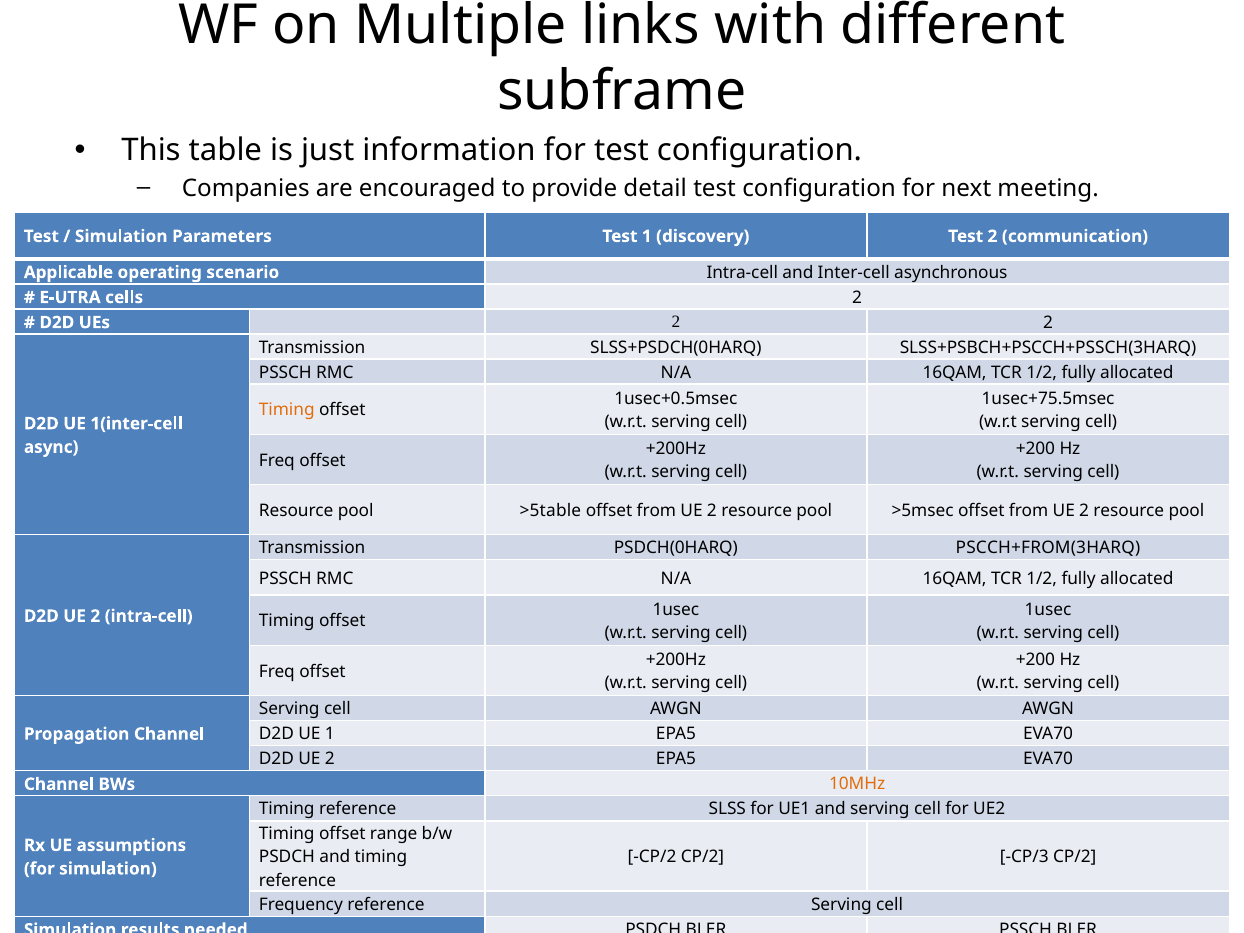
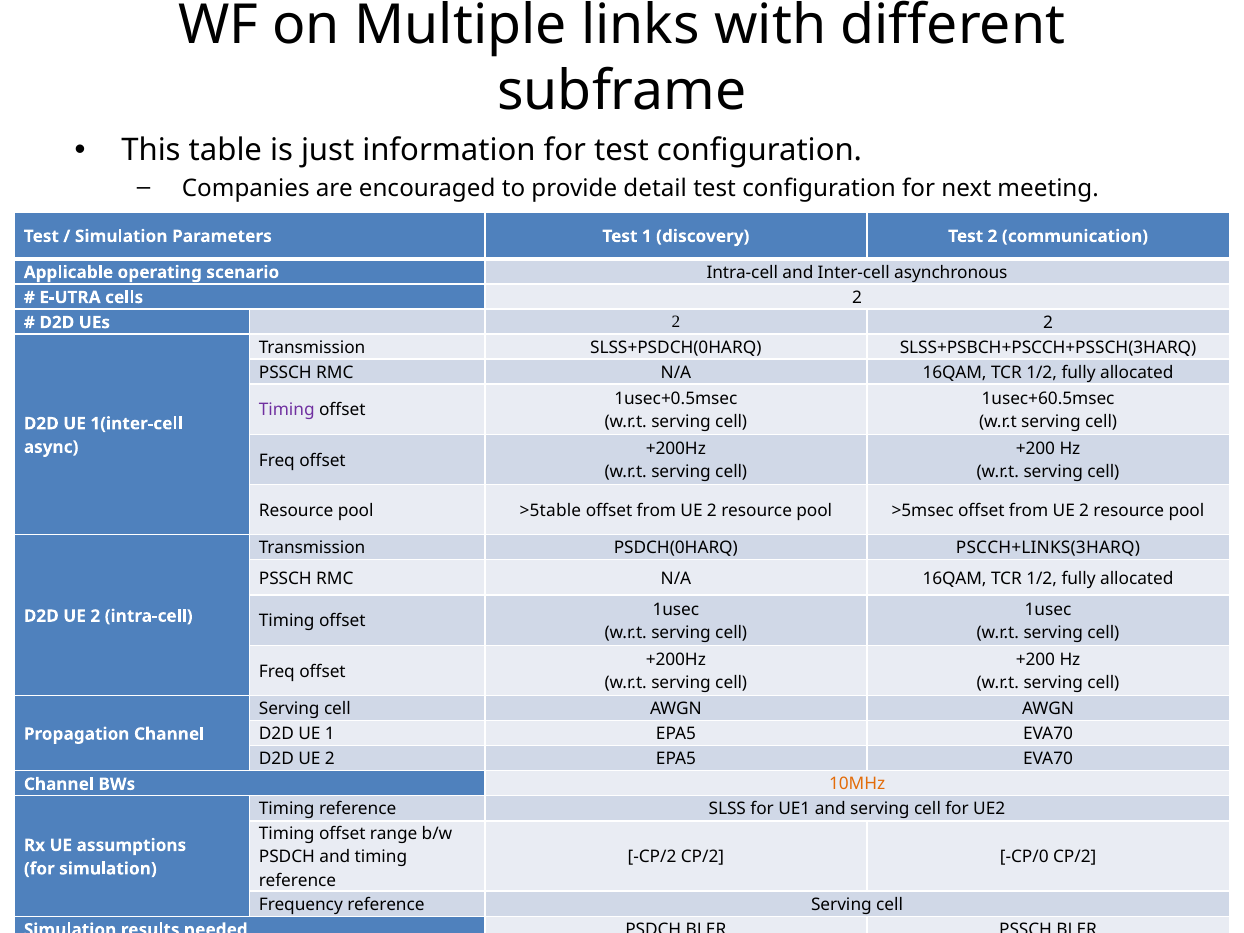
1usec+75.5msec: 1usec+75.5msec -> 1usec+60.5msec
Timing at (287, 410) colour: orange -> purple
PSCCH+FROM(3HARQ: PSCCH+FROM(3HARQ -> PSCCH+LINKS(3HARQ
CP/3: CP/3 -> CP/0
